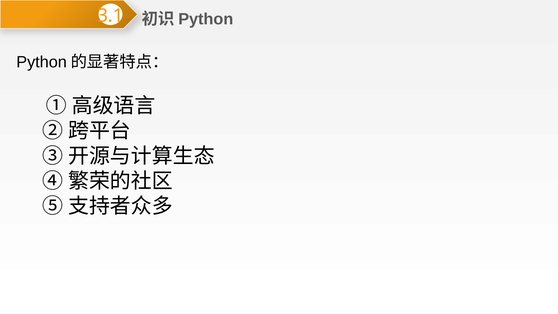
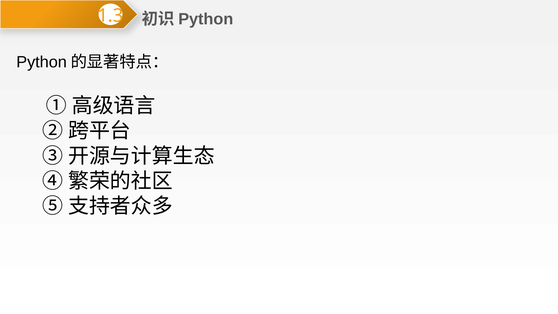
3.1: 3.1 -> 1.3
